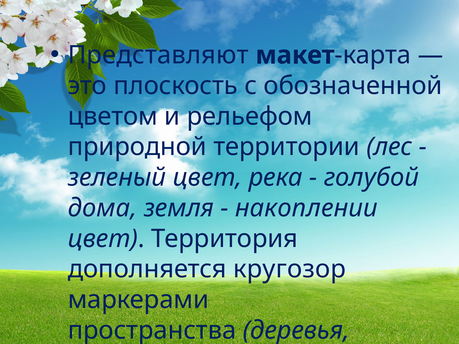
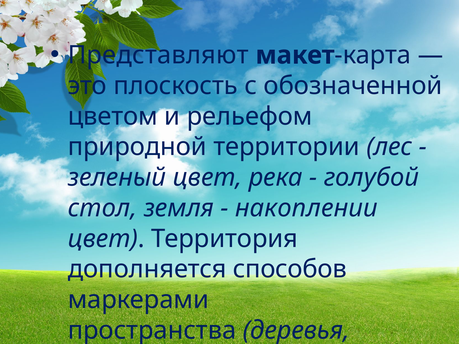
дома: дома -> стол
кругозор: кругозор -> способов
